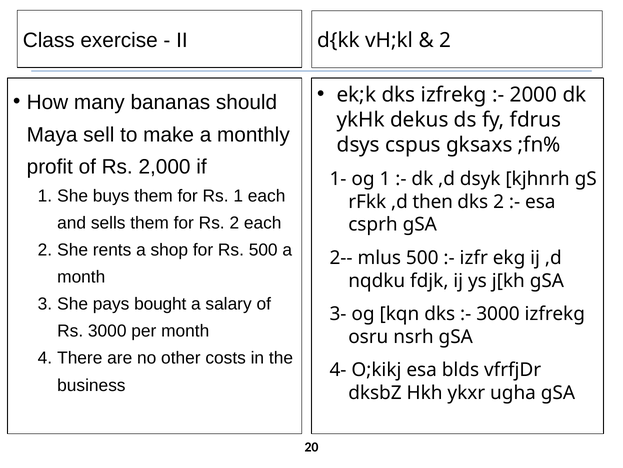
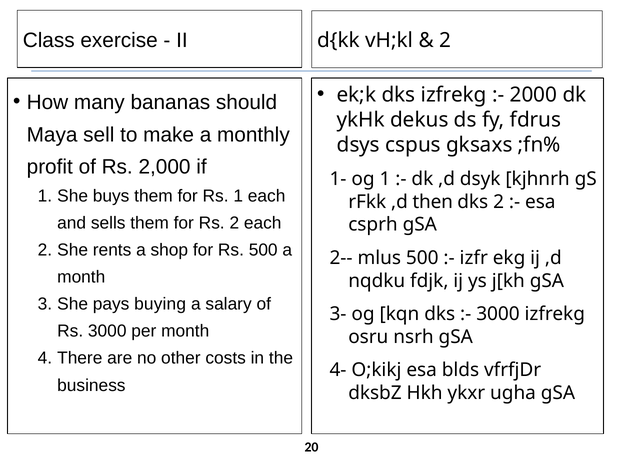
bought: bought -> buying
